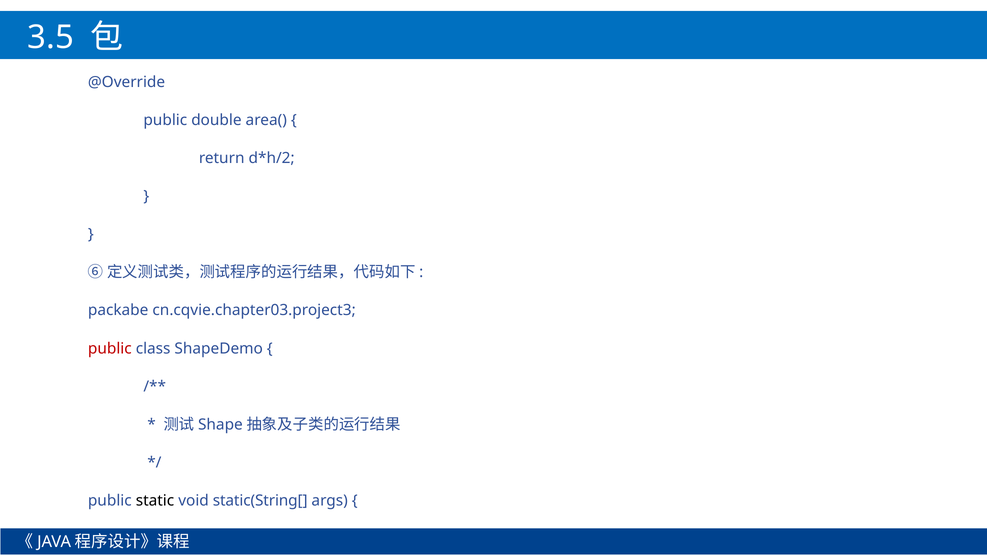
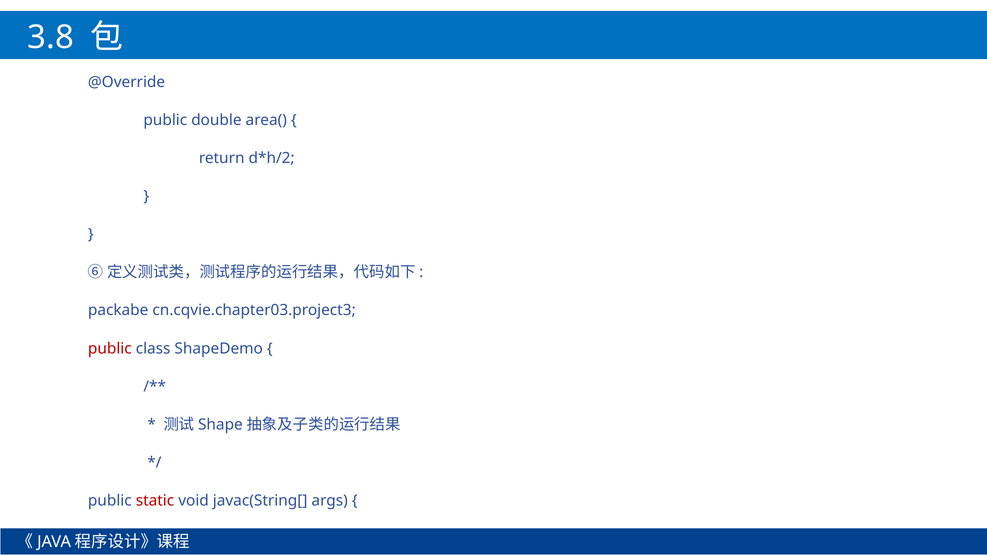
3.5: 3.5 -> 3.8
static colour: black -> red
static(String[: static(String[ -> javac(String[
